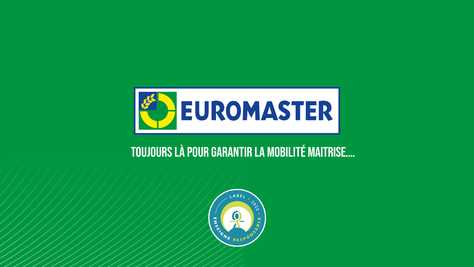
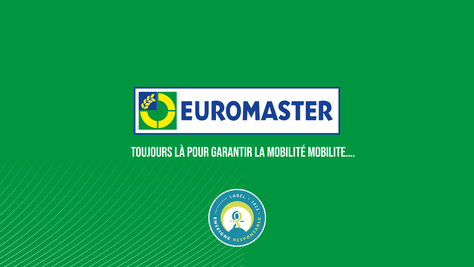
MAITRISE…: MAITRISE… -> MOBILITE…
